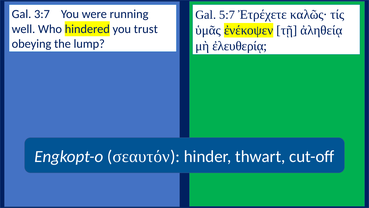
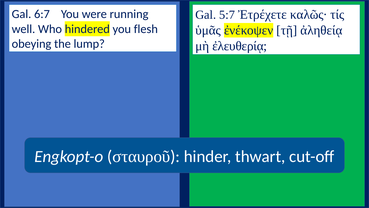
3:7: 3:7 -> 6:7
trust: trust -> flesh
σεαυτόν: σεαυτόν -> σταυροῦ
